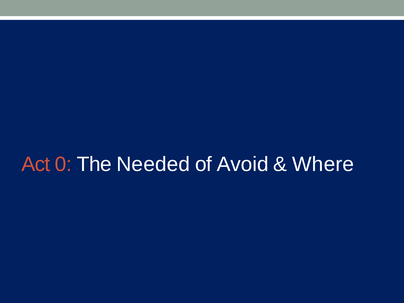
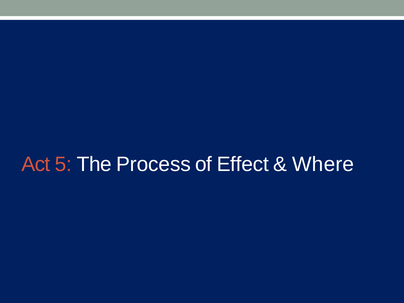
0: 0 -> 5
Needed: Needed -> Process
Avoid: Avoid -> Effect
